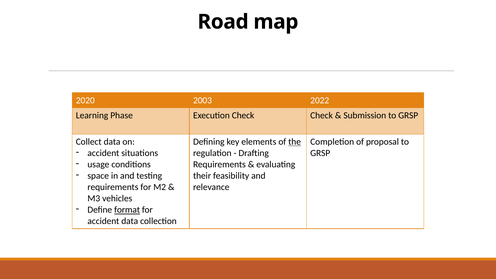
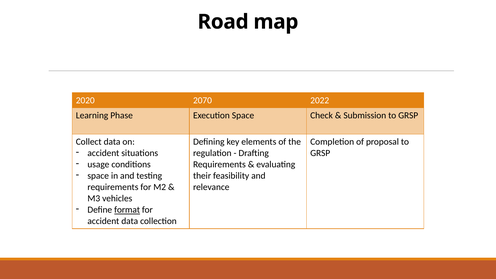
2003: 2003 -> 2070
Execution Check: Check -> Space
the underline: present -> none
